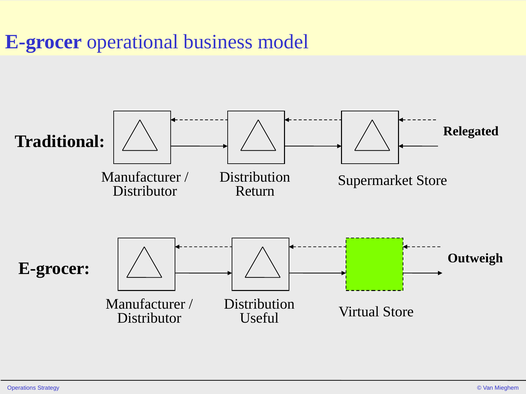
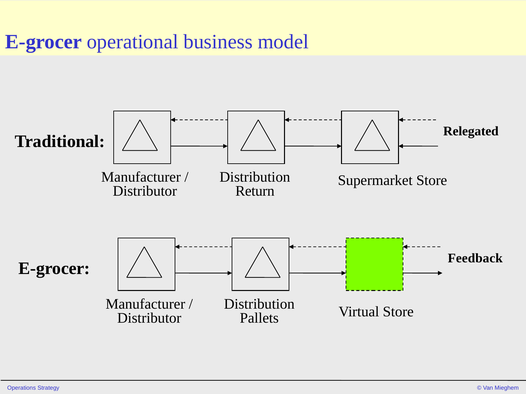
Outweigh: Outweigh -> Feedback
Useful: Useful -> Pallets
